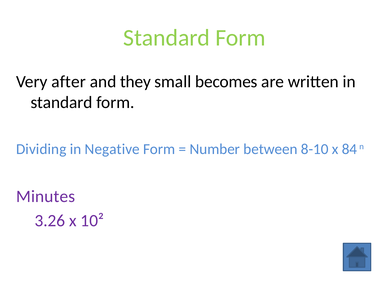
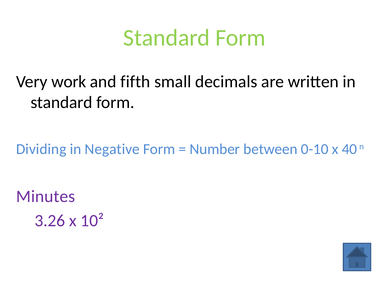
after: after -> work
they: they -> fifth
becomes: becomes -> decimals
8-10: 8-10 -> 0-10
84: 84 -> 40
